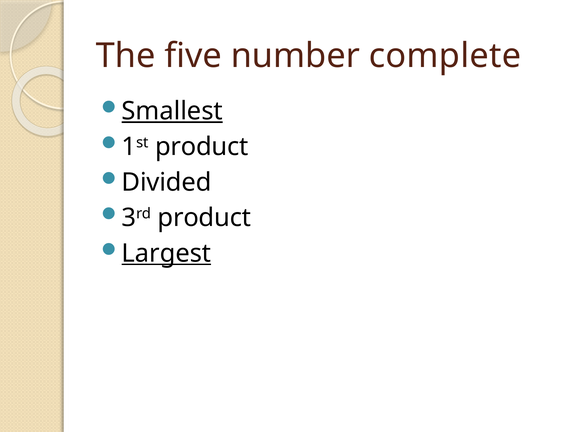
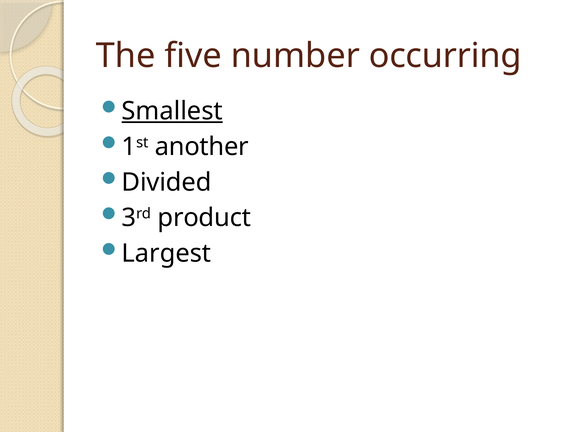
complete: complete -> occurring
1st product: product -> another
Largest underline: present -> none
